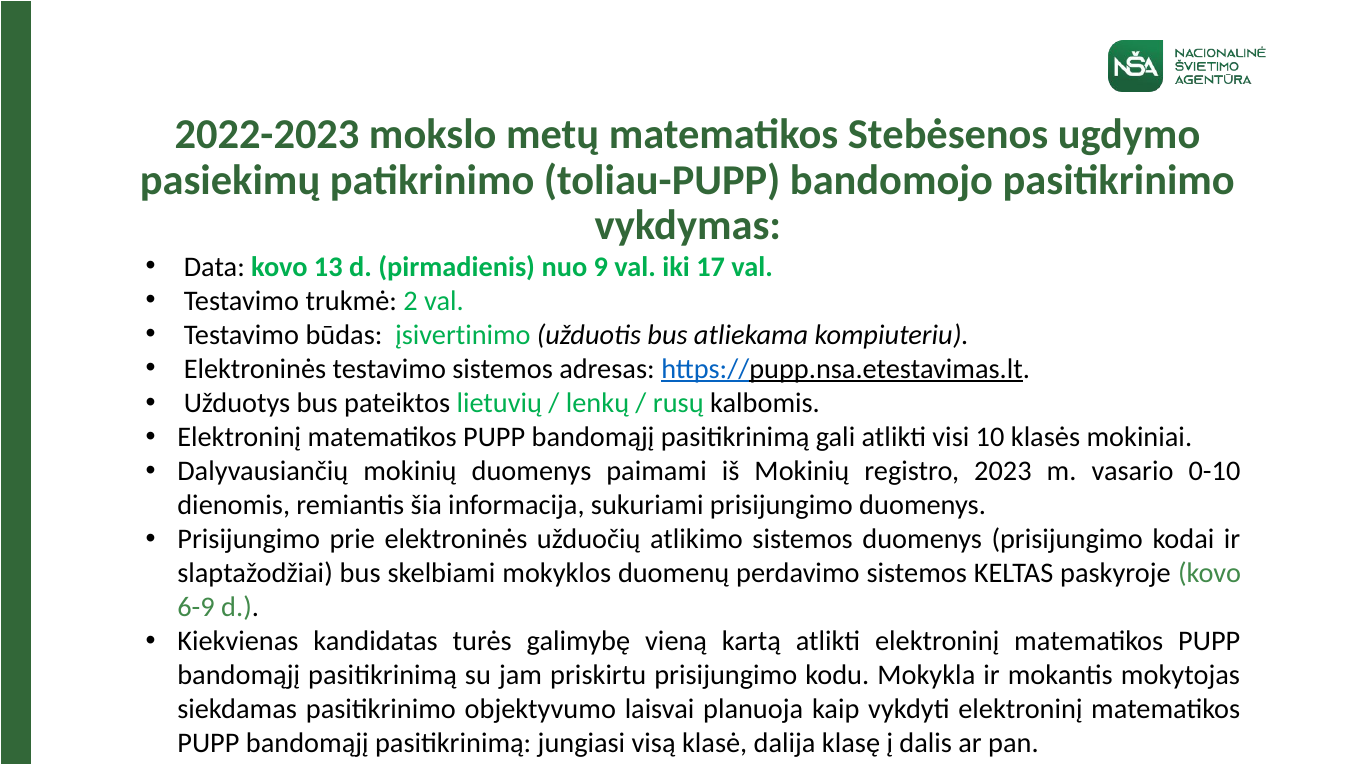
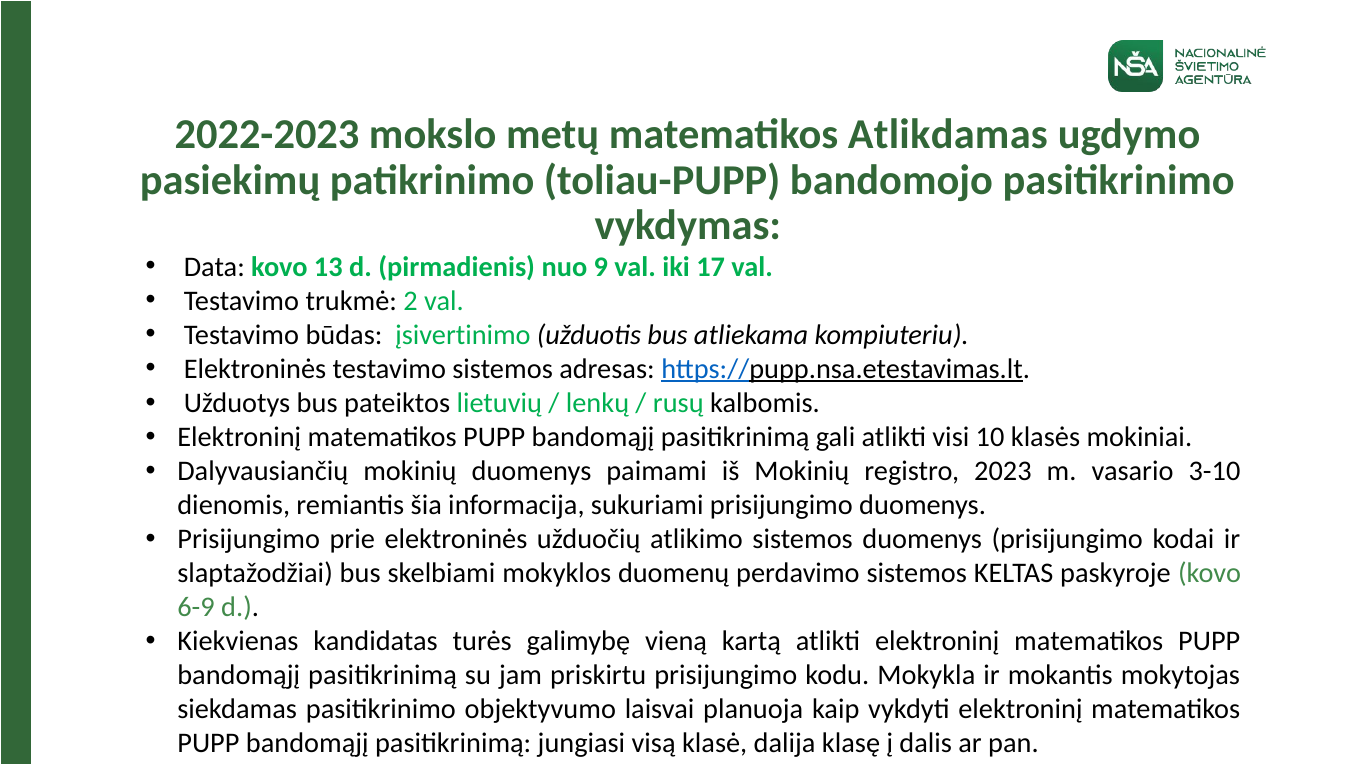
Stebėsenos: Stebėsenos -> Atlikdamas
0-10: 0-10 -> 3-10
